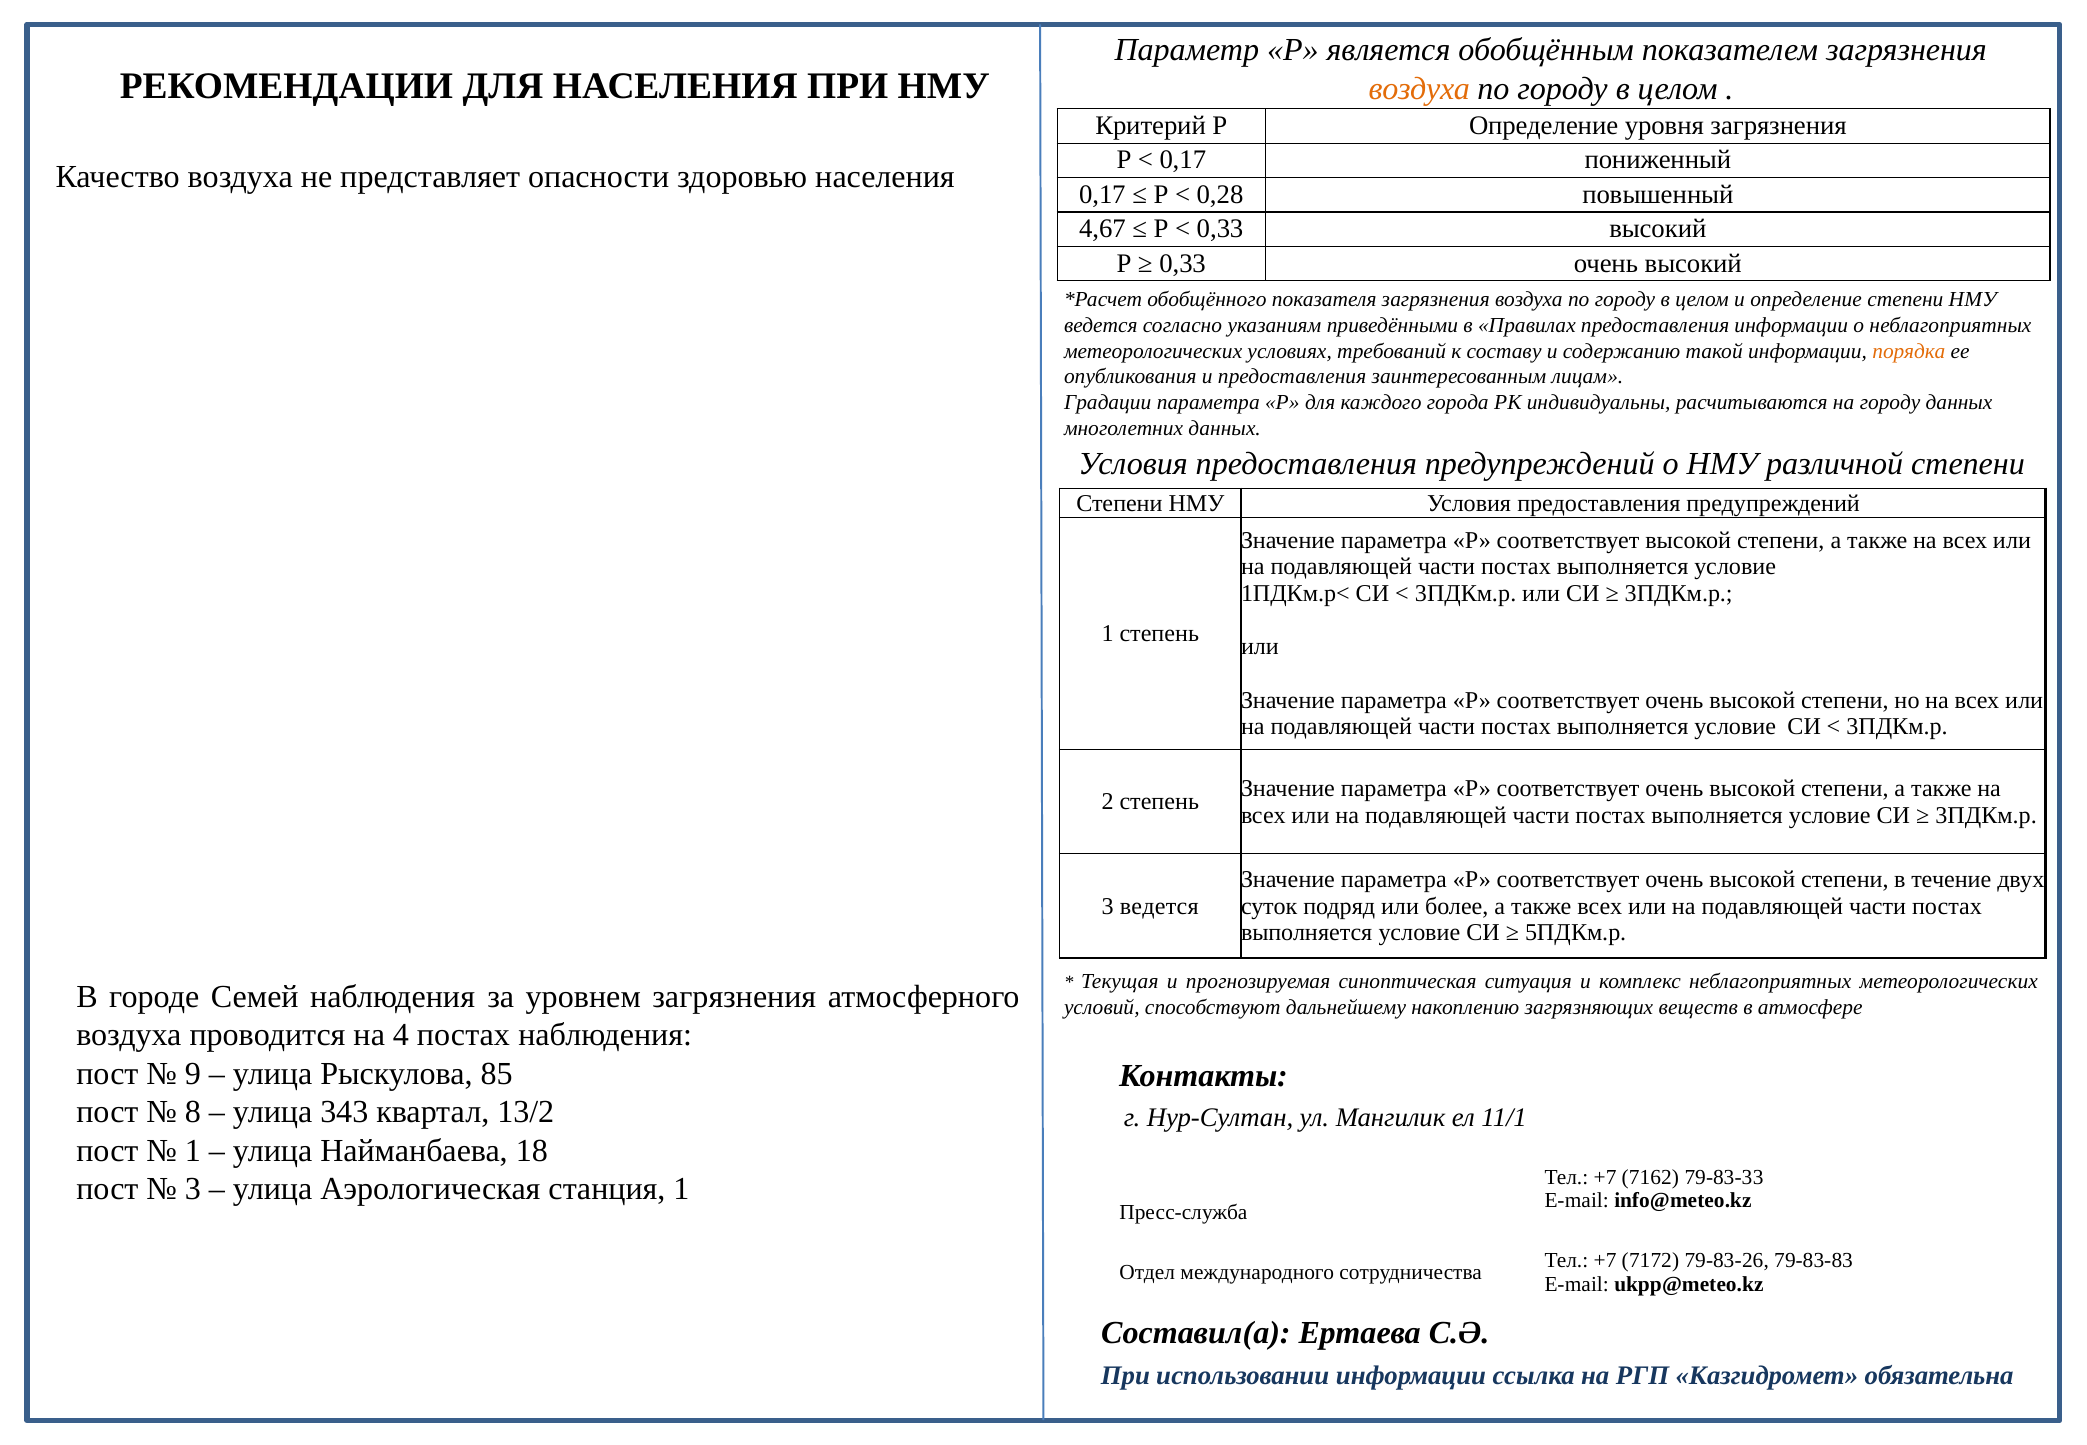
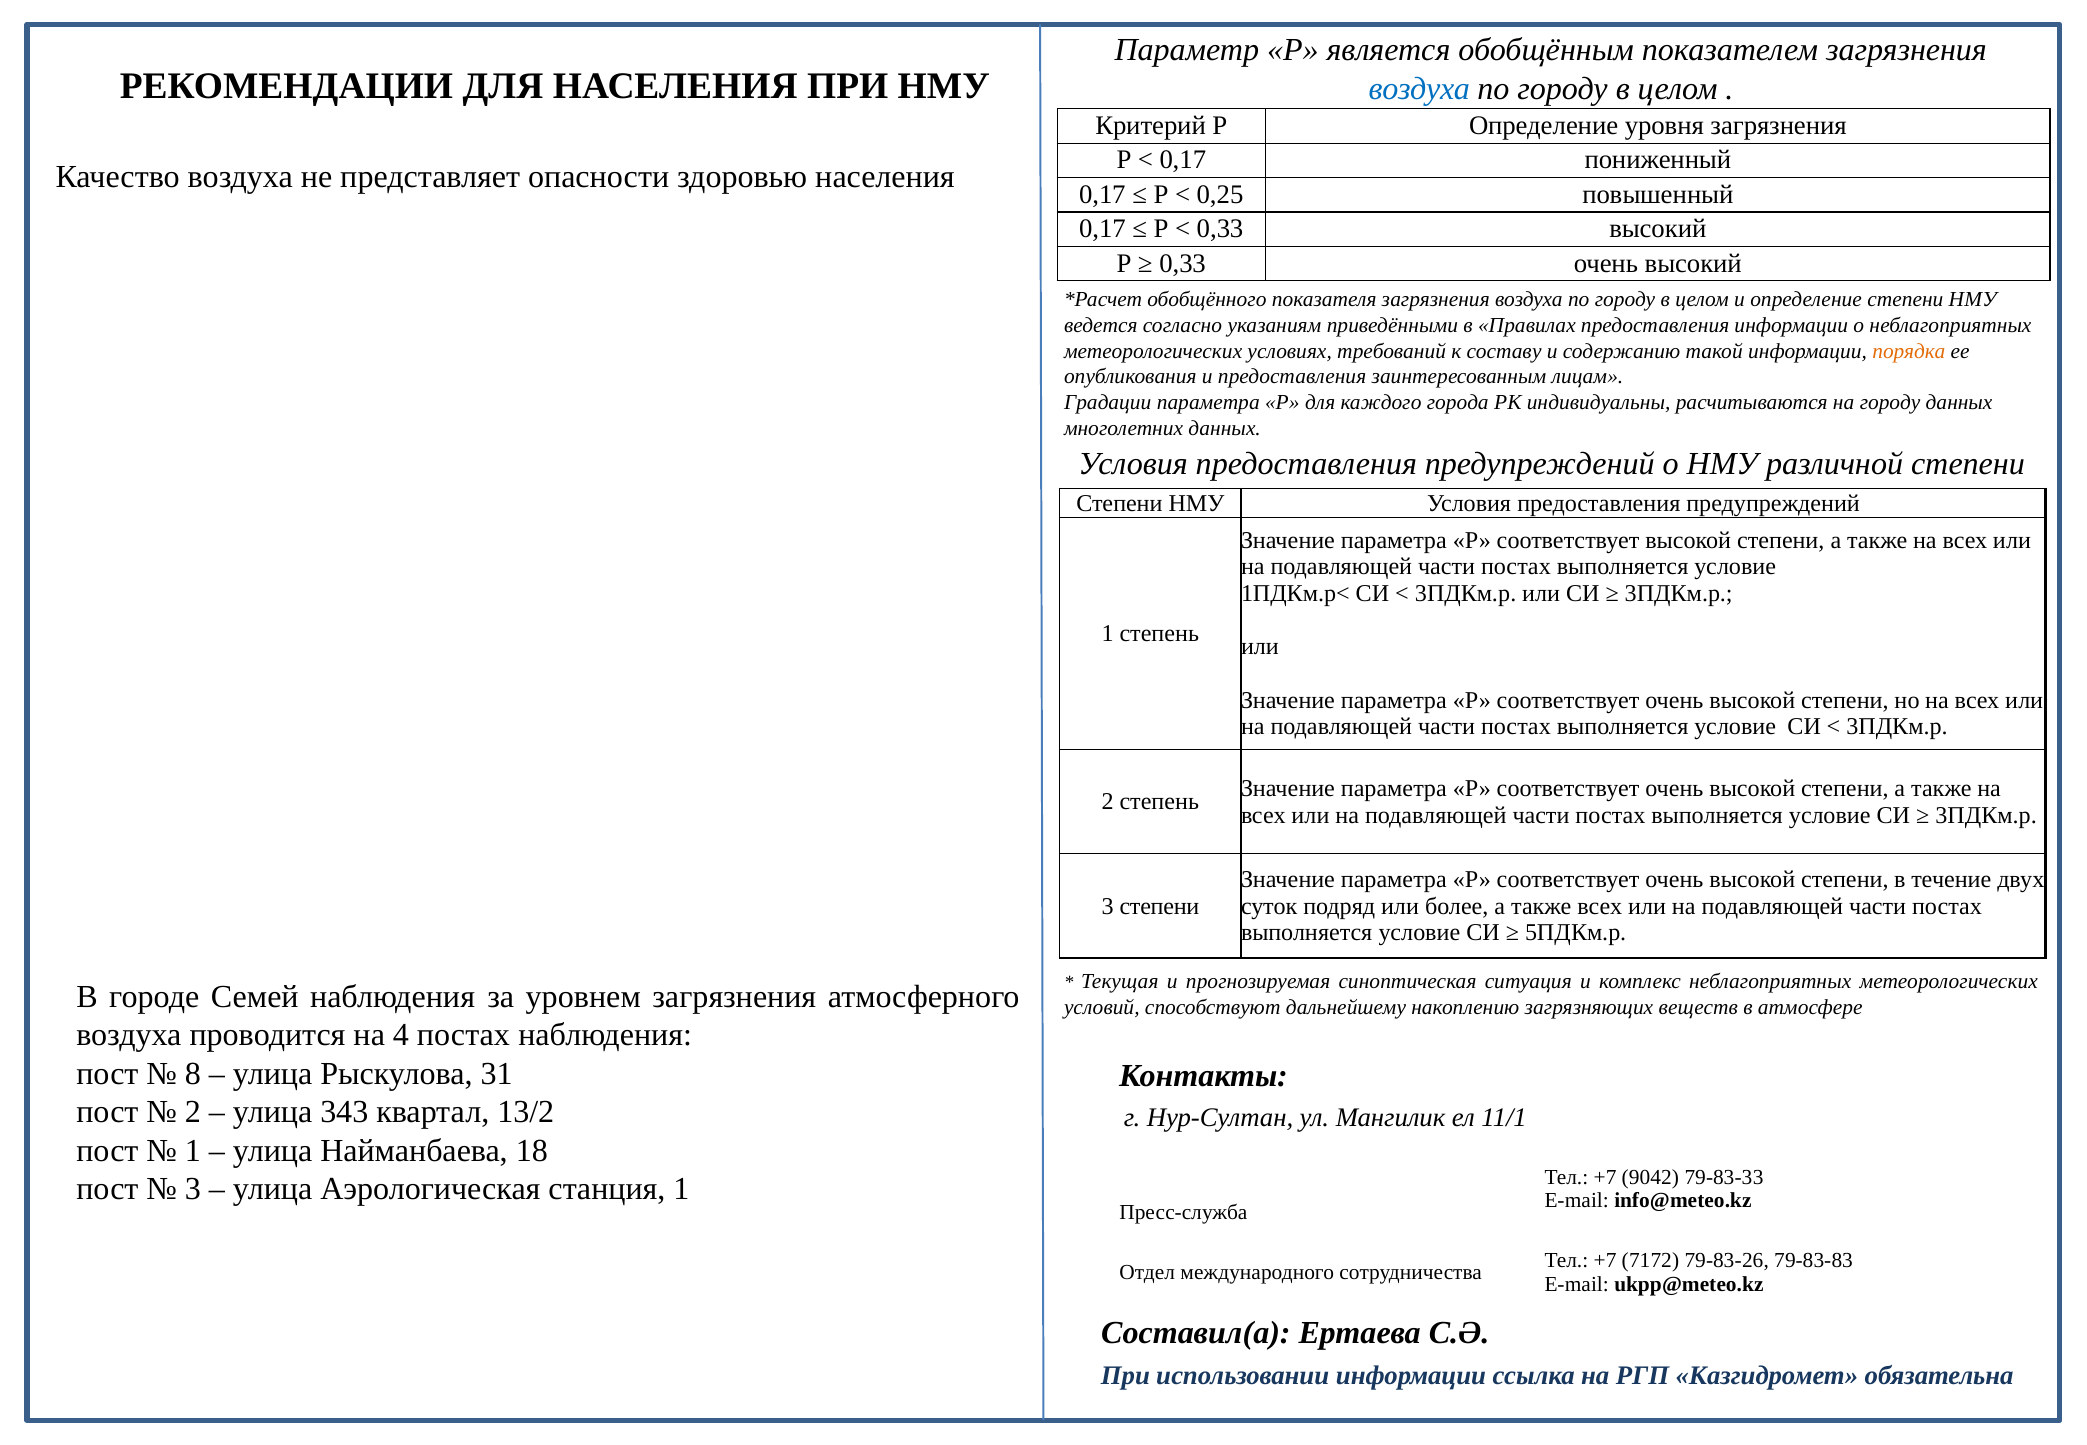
воздуха at (1419, 89) colour: orange -> blue
0,28: 0,28 -> 0,25
4,67 at (1102, 229): 4,67 -> 0,17
3 ведется: ведется -> степени
9: 9 -> 8
85: 85 -> 31
8 at (193, 1112): 8 -> 2
7162: 7162 -> 9042
